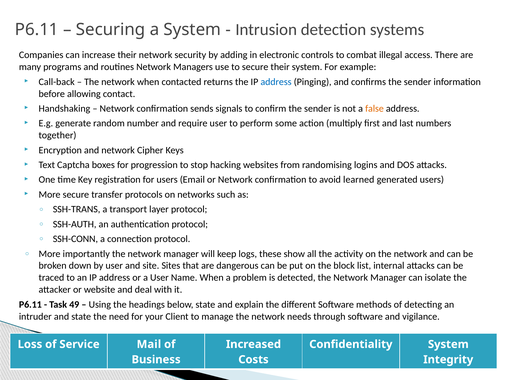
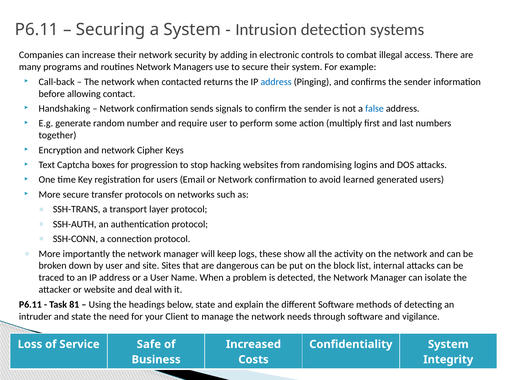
false colour: orange -> blue
49: 49 -> 81
Mail: Mail -> Safe
